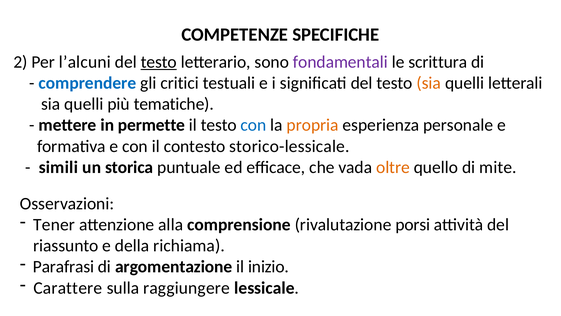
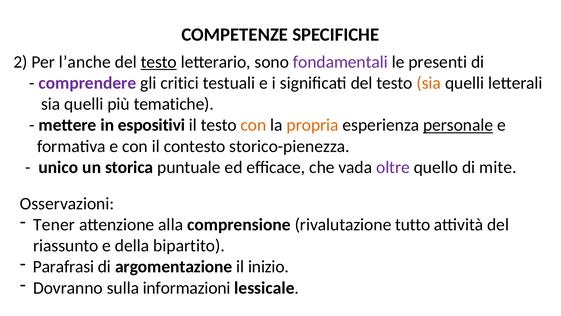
l’alcuni: l’alcuni -> l’anche
scrittura: scrittura -> presenti
comprendere colour: blue -> purple
permette: permette -> espositivi
con at (253, 125) colour: blue -> orange
personale underline: none -> present
storico-lessicale: storico-lessicale -> storico-pienezza
simili: simili -> unico
oltre colour: orange -> purple
porsi: porsi -> tutto
richiama: richiama -> bipartito
Carattere: Carattere -> Dovranno
raggiungere: raggiungere -> informazioni
